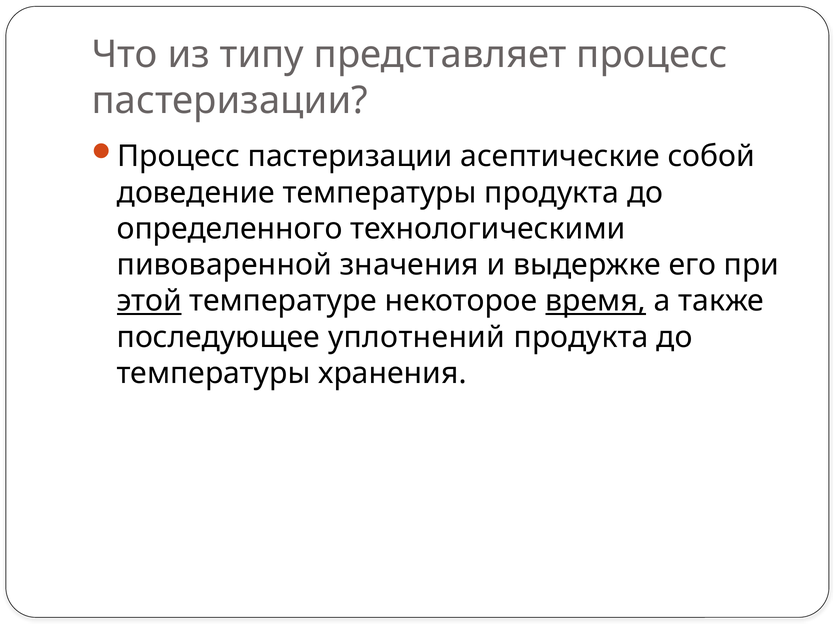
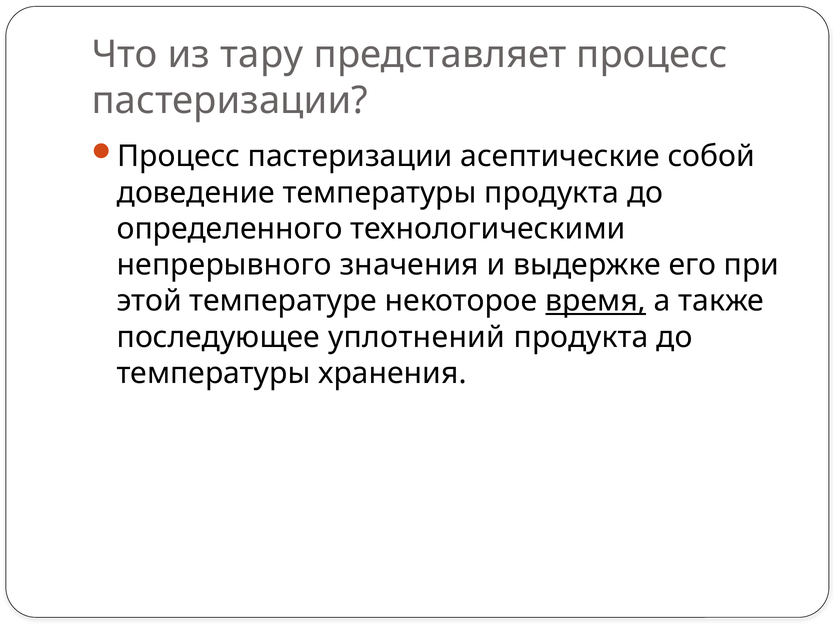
типу: типу -> тару
пивоваренной: пивоваренной -> непрерывного
этой underline: present -> none
